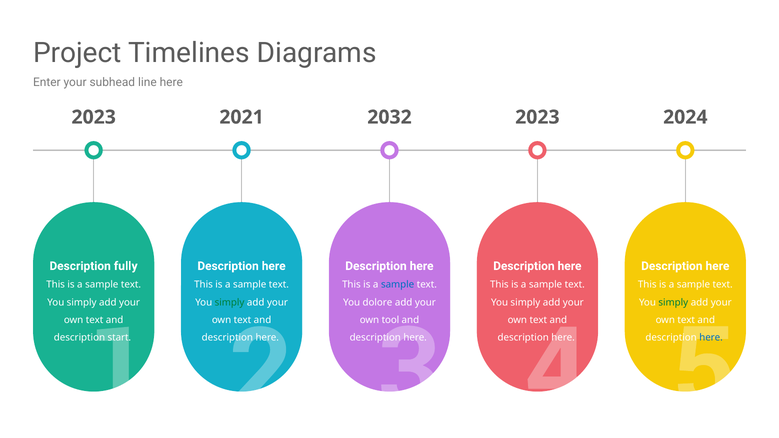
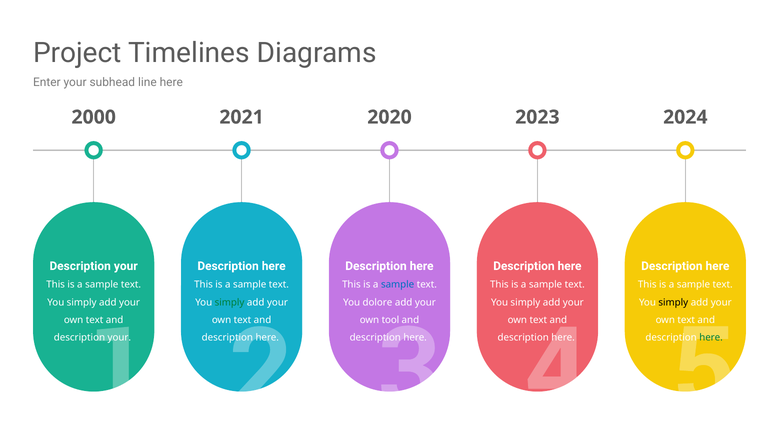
2023 at (94, 117): 2023 -> 2000
2032: 2032 -> 2020
fully at (126, 266): fully -> your
simply at (673, 302) colour: green -> black
start at (119, 338): start -> your
here at (711, 338) colour: blue -> green
